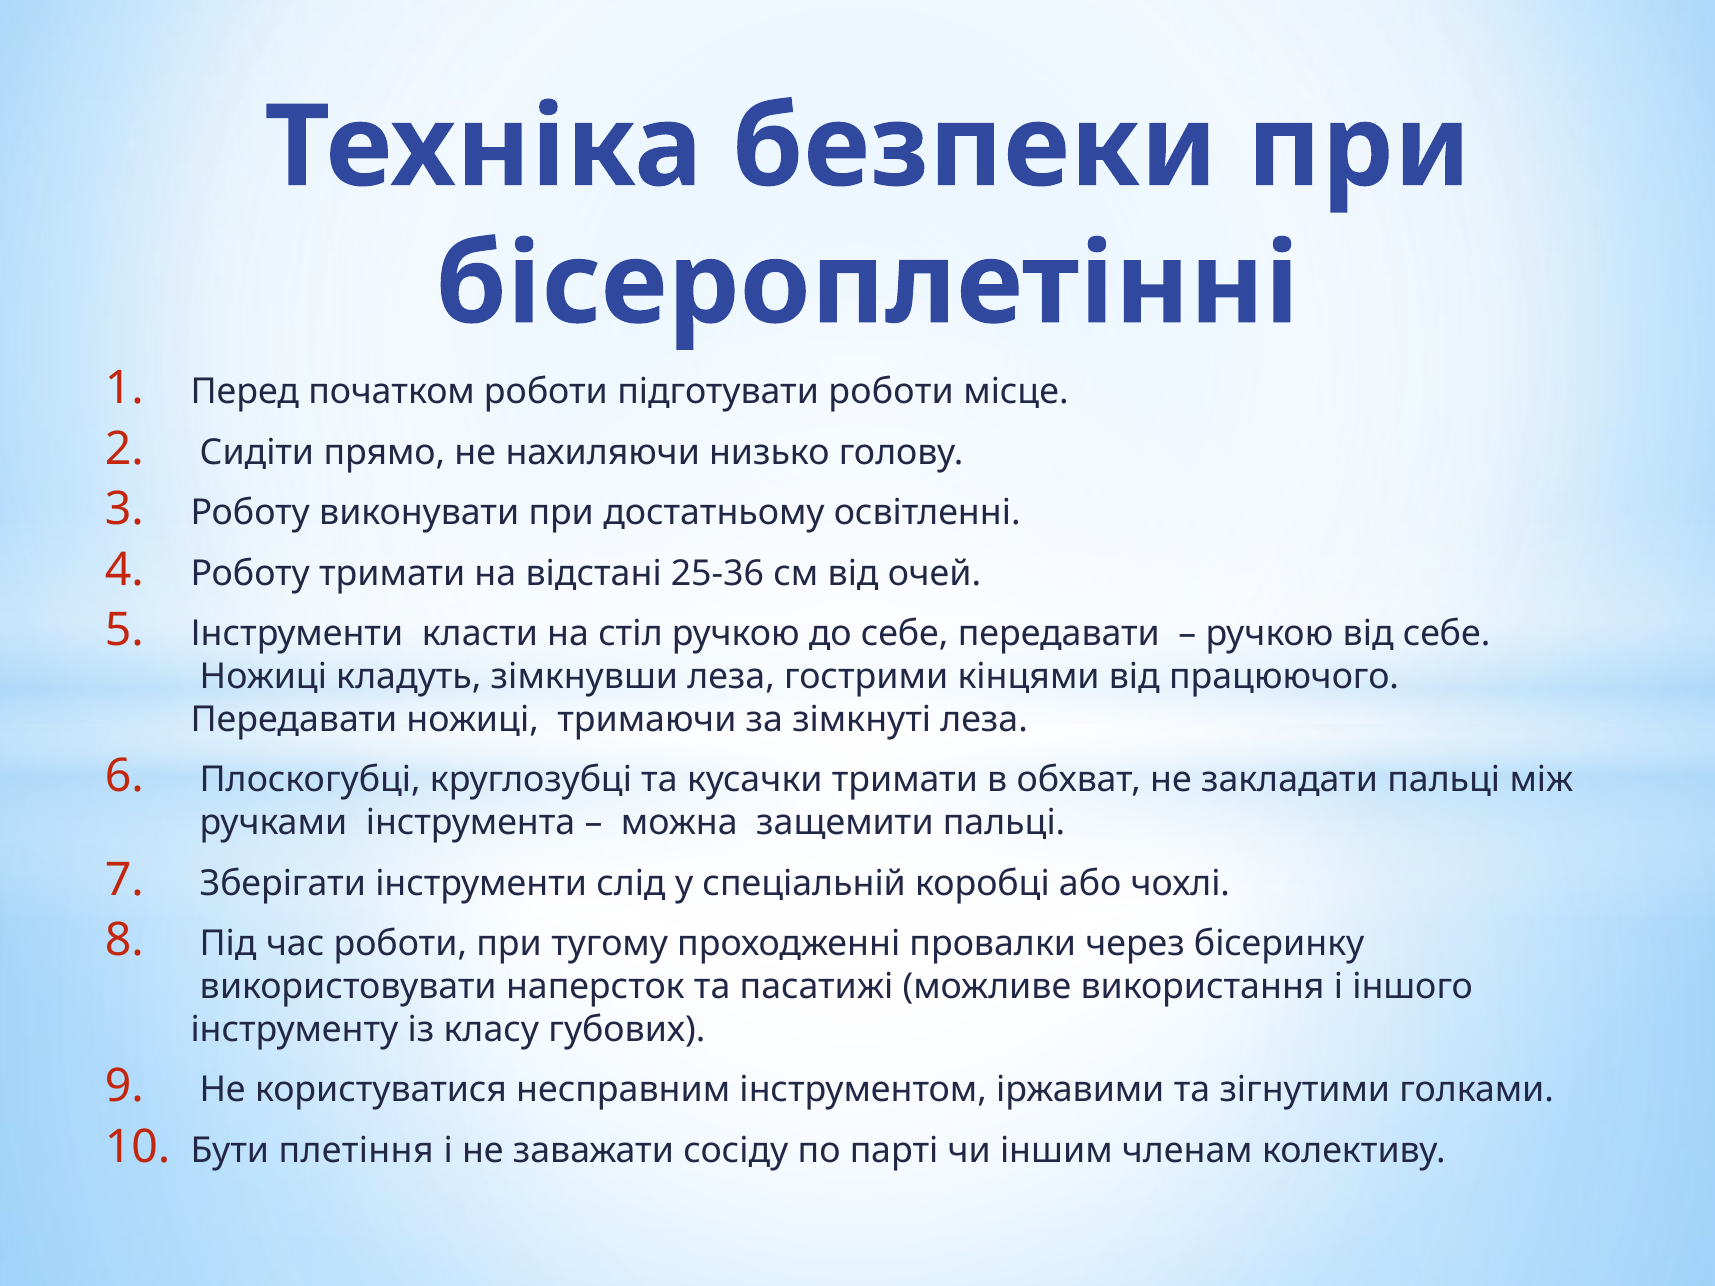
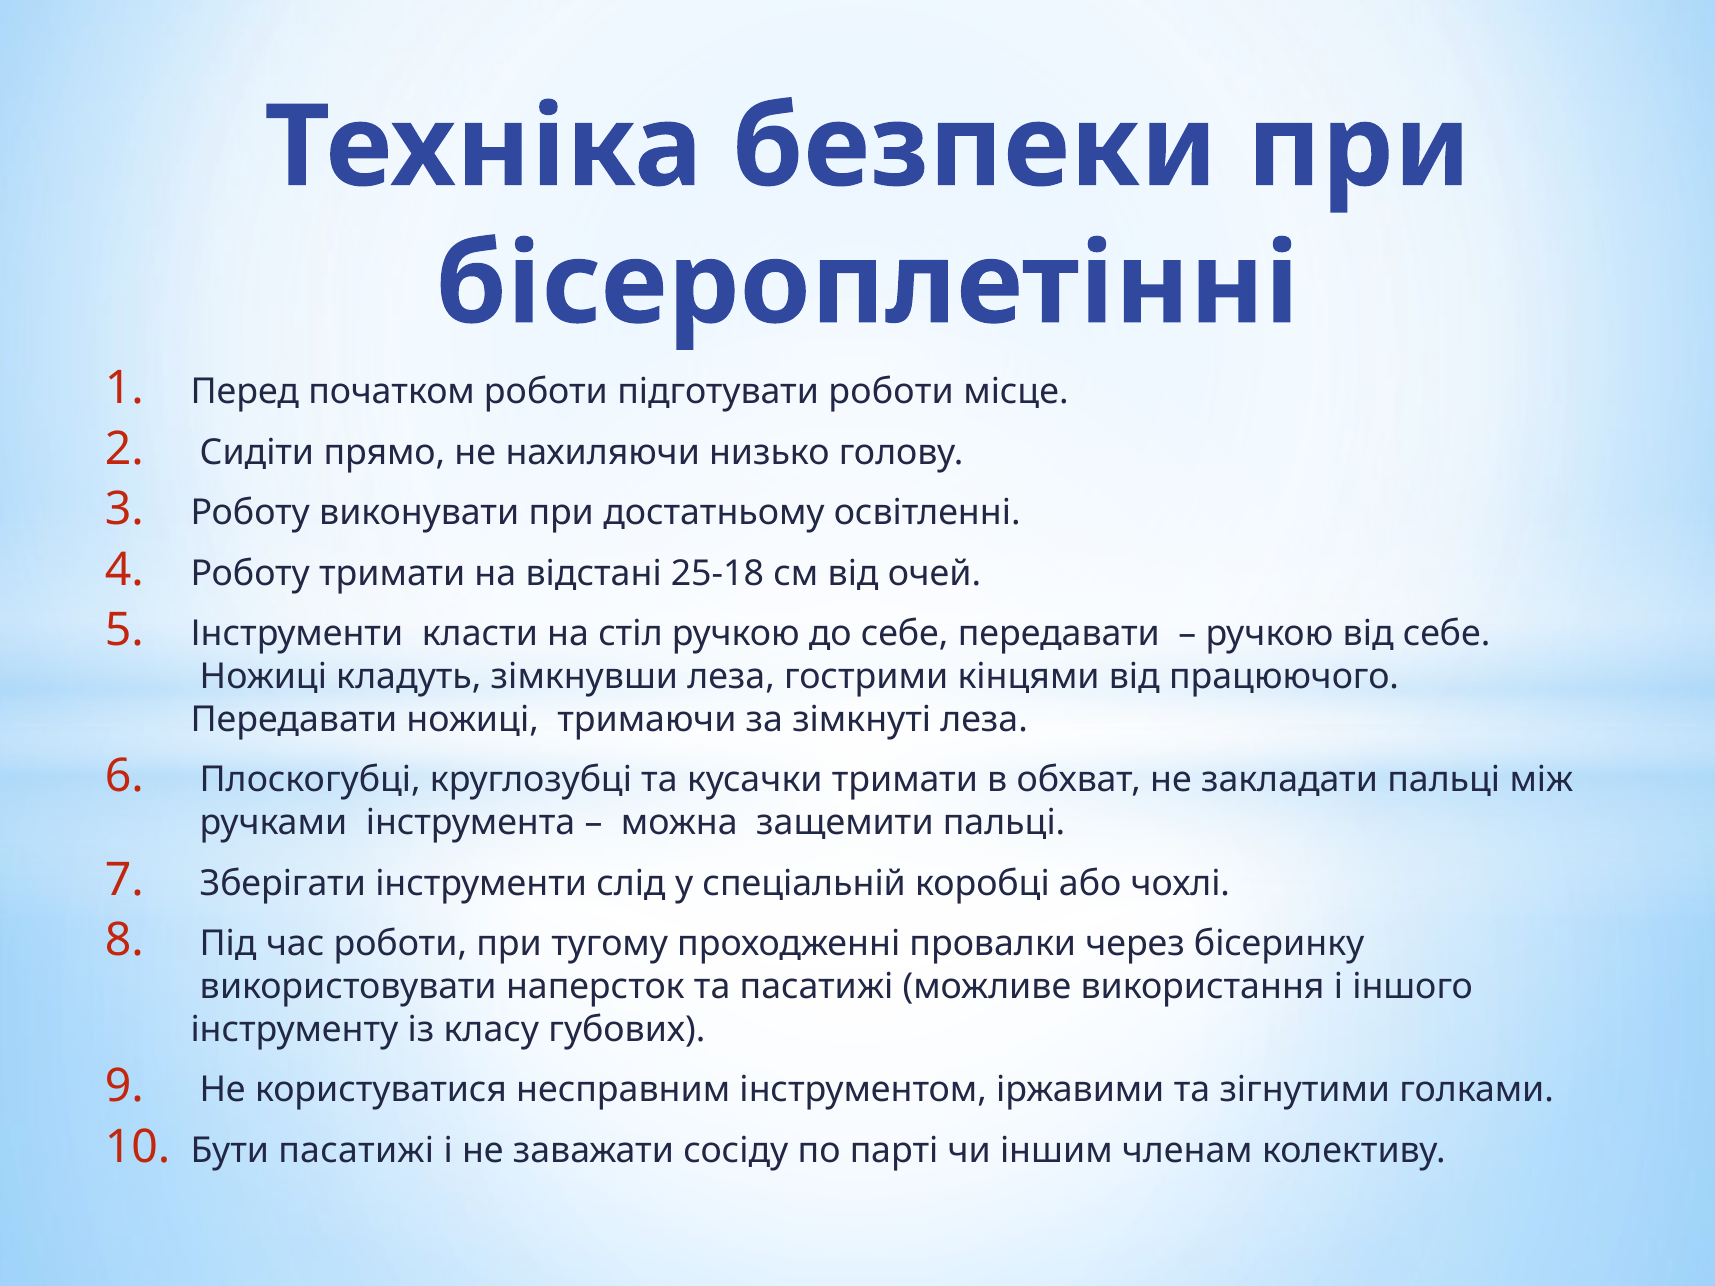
25-36: 25-36 -> 25-18
Бути плетіння: плетіння -> пасатижі
